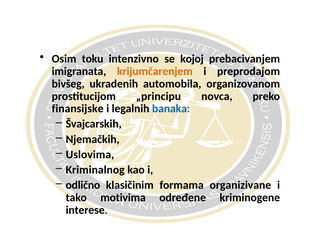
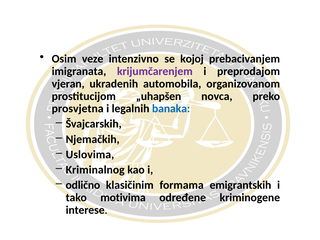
toku: toku -> veze
krijumčarenjem colour: orange -> purple
bivšeg: bivšeg -> vjeran
„principu: „principu -> „uhapšen
finansijske: finansijske -> prosvjetna
organizivane: organizivane -> emigrantskih
